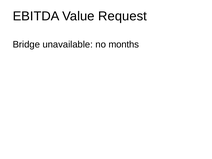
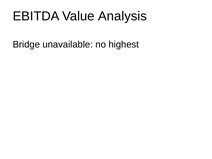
Request: Request -> Analysis
months: months -> highest
